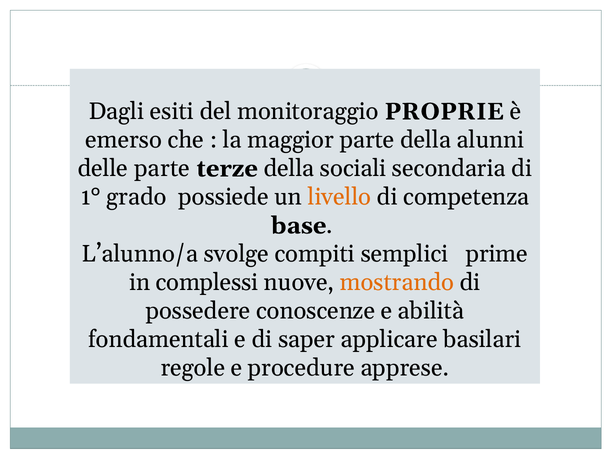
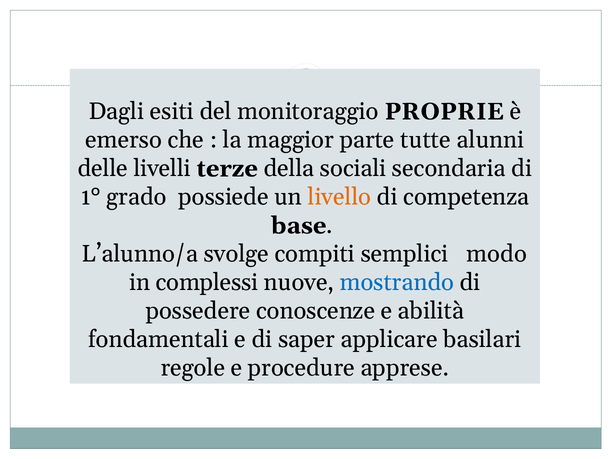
parte della: della -> tutte
delle parte: parte -> livelli
prime: prime -> modo
mostrando colour: orange -> blue
